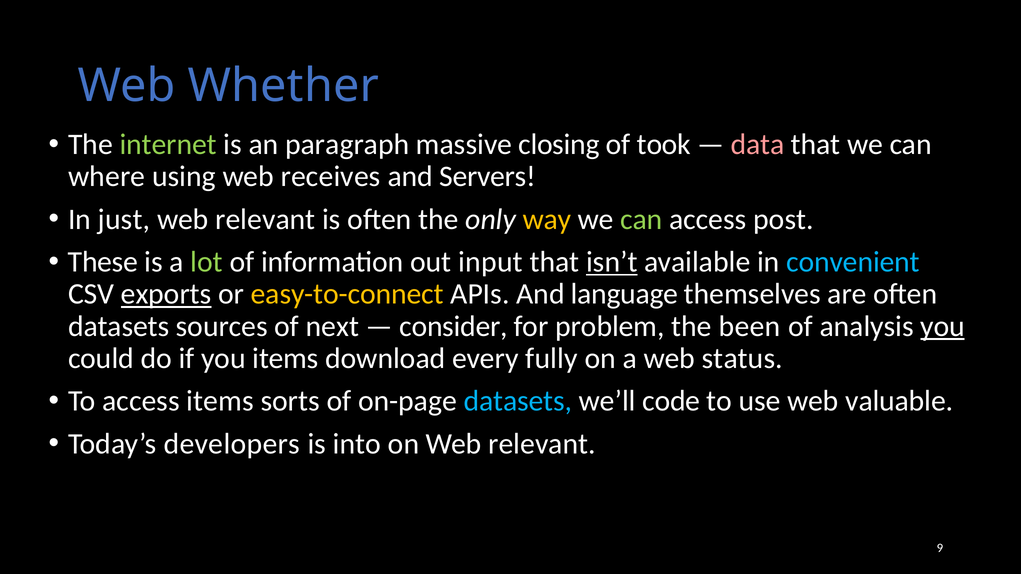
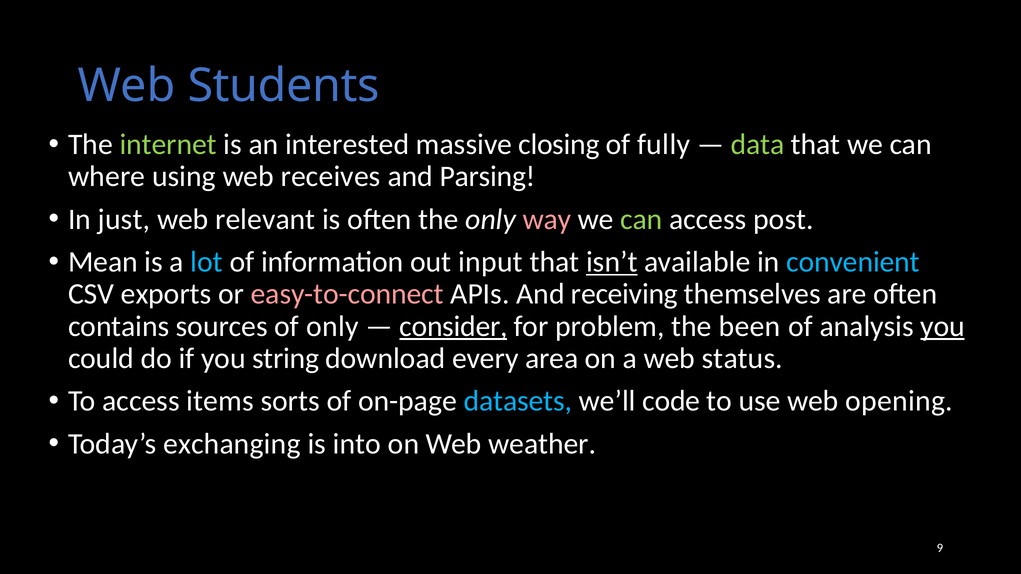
Whether: Whether -> Students
paragraph: paragraph -> interested
took: took -> fully
data colour: pink -> light green
Servers: Servers -> Parsing
way colour: yellow -> pink
These: These -> Mean
lot colour: light green -> light blue
exports underline: present -> none
easy-to-connect colour: yellow -> pink
language: language -> receiving
datasets at (119, 326): datasets -> contains
of next: next -> only
consider underline: none -> present
you items: items -> string
fully: fully -> area
valuable: valuable -> opening
developers: developers -> exchanging
on Web relevant: relevant -> weather
